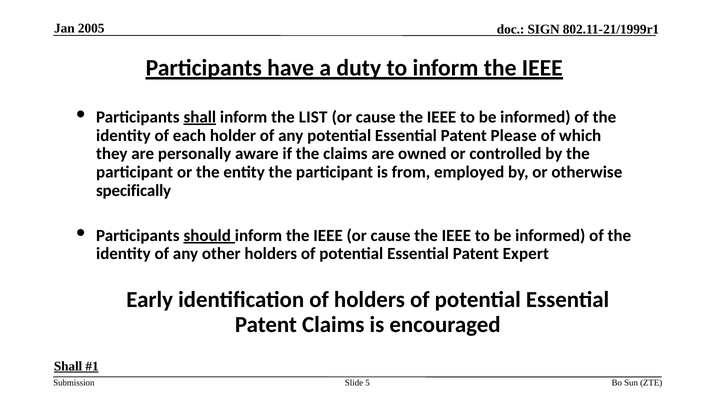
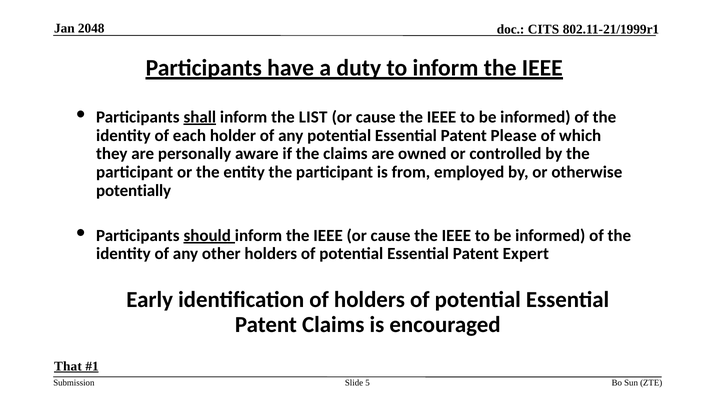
2005: 2005 -> 2048
SIGN: SIGN -> CITS
specifically: specifically -> potentially
Shall at (68, 366): Shall -> That
